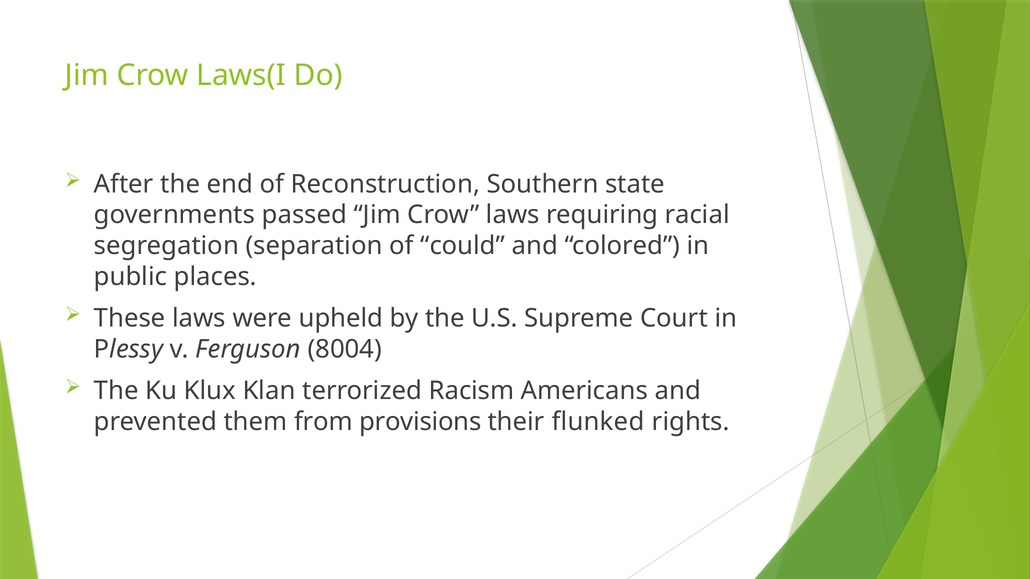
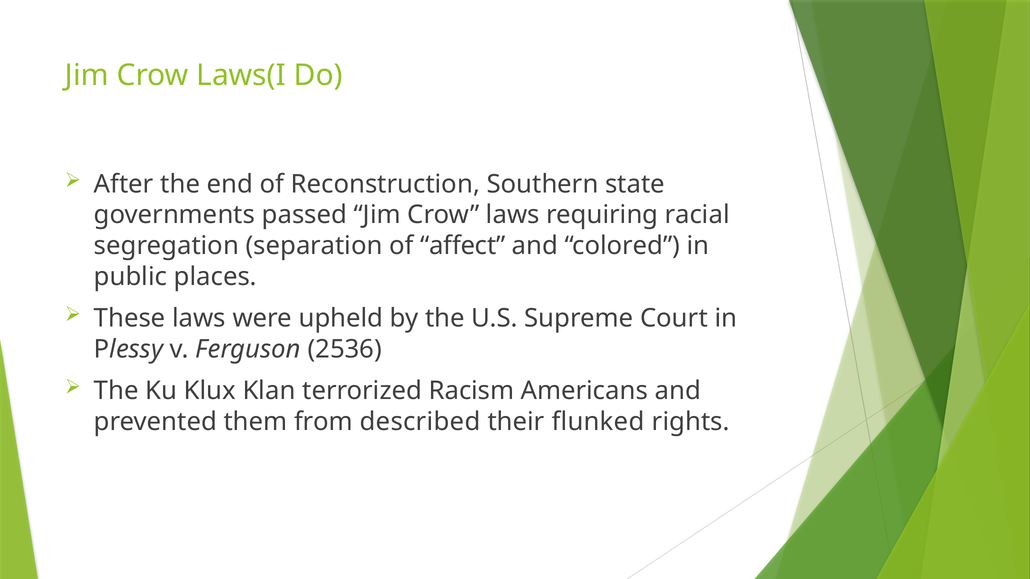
could: could -> affect
8004: 8004 -> 2536
provisions: provisions -> described
